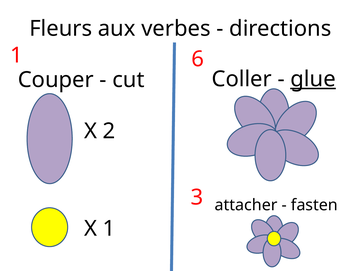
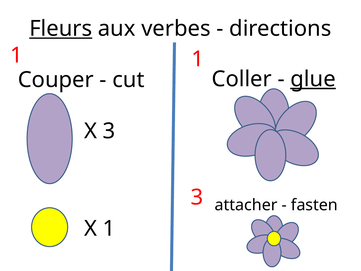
Fleurs underline: none -> present
1 6: 6 -> 1
X 2: 2 -> 3
